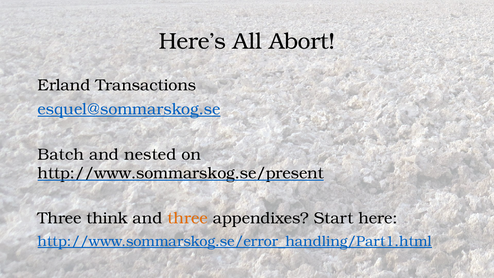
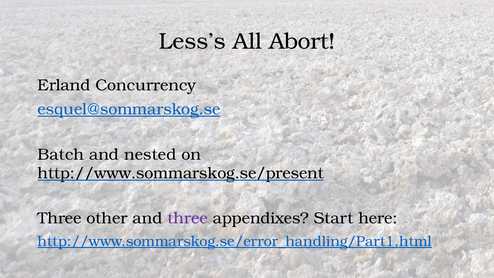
Here’s: Here’s -> Less’s
Transactions: Transactions -> Concurrency
think: think -> other
three at (188, 218) colour: orange -> purple
